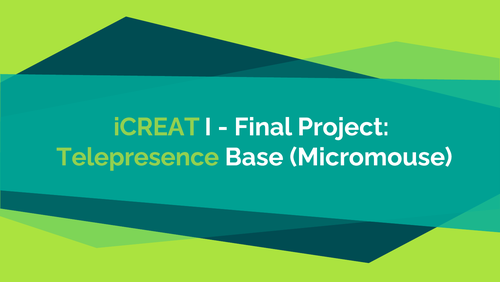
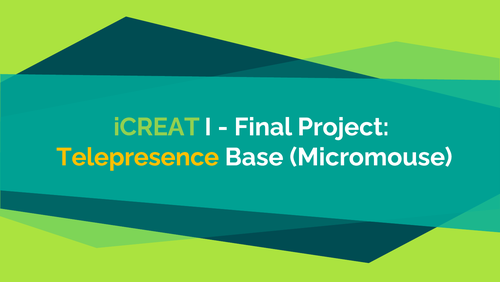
Telepresence colour: light green -> yellow
